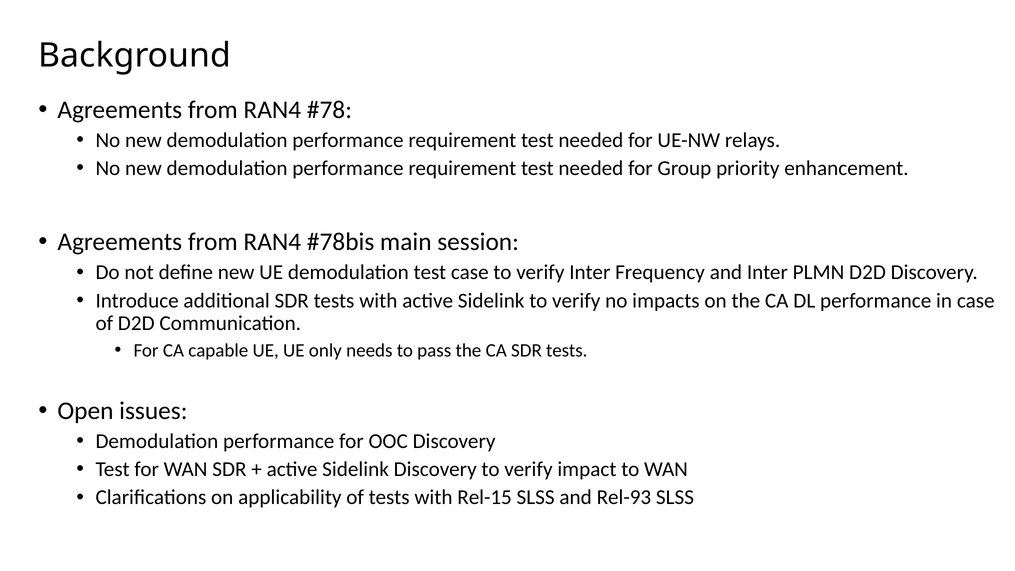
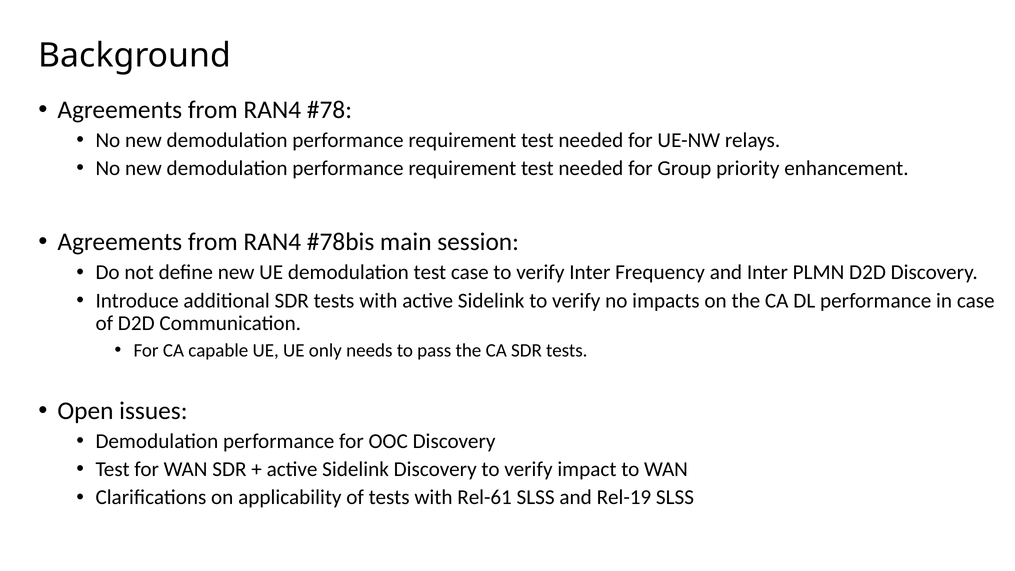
Rel-15: Rel-15 -> Rel-61
Rel-93: Rel-93 -> Rel-19
